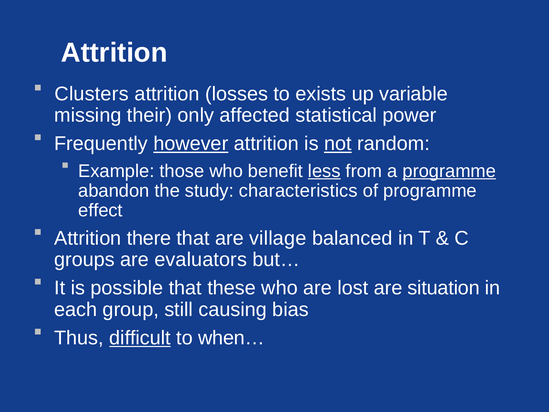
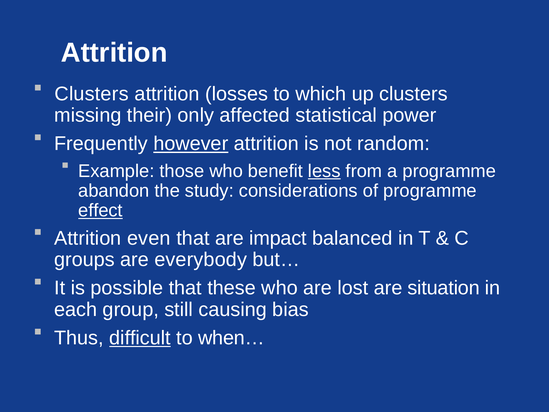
exists: exists -> which
up variable: variable -> clusters
not underline: present -> none
programme at (449, 171) underline: present -> none
characteristics: characteristics -> considerations
effect underline: none -> present
there: there -> even
village: village -> impact
evaluators: evaluators -> everybody
